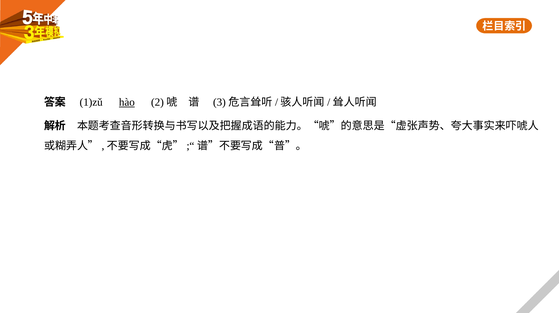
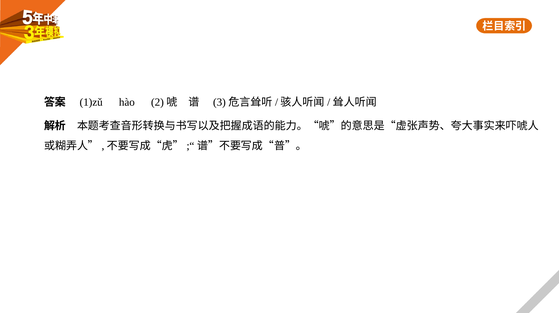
hào underline: present -> none
